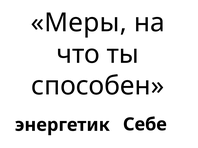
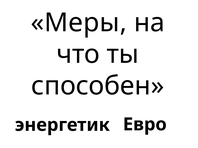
Себе: Себе -> Евро
